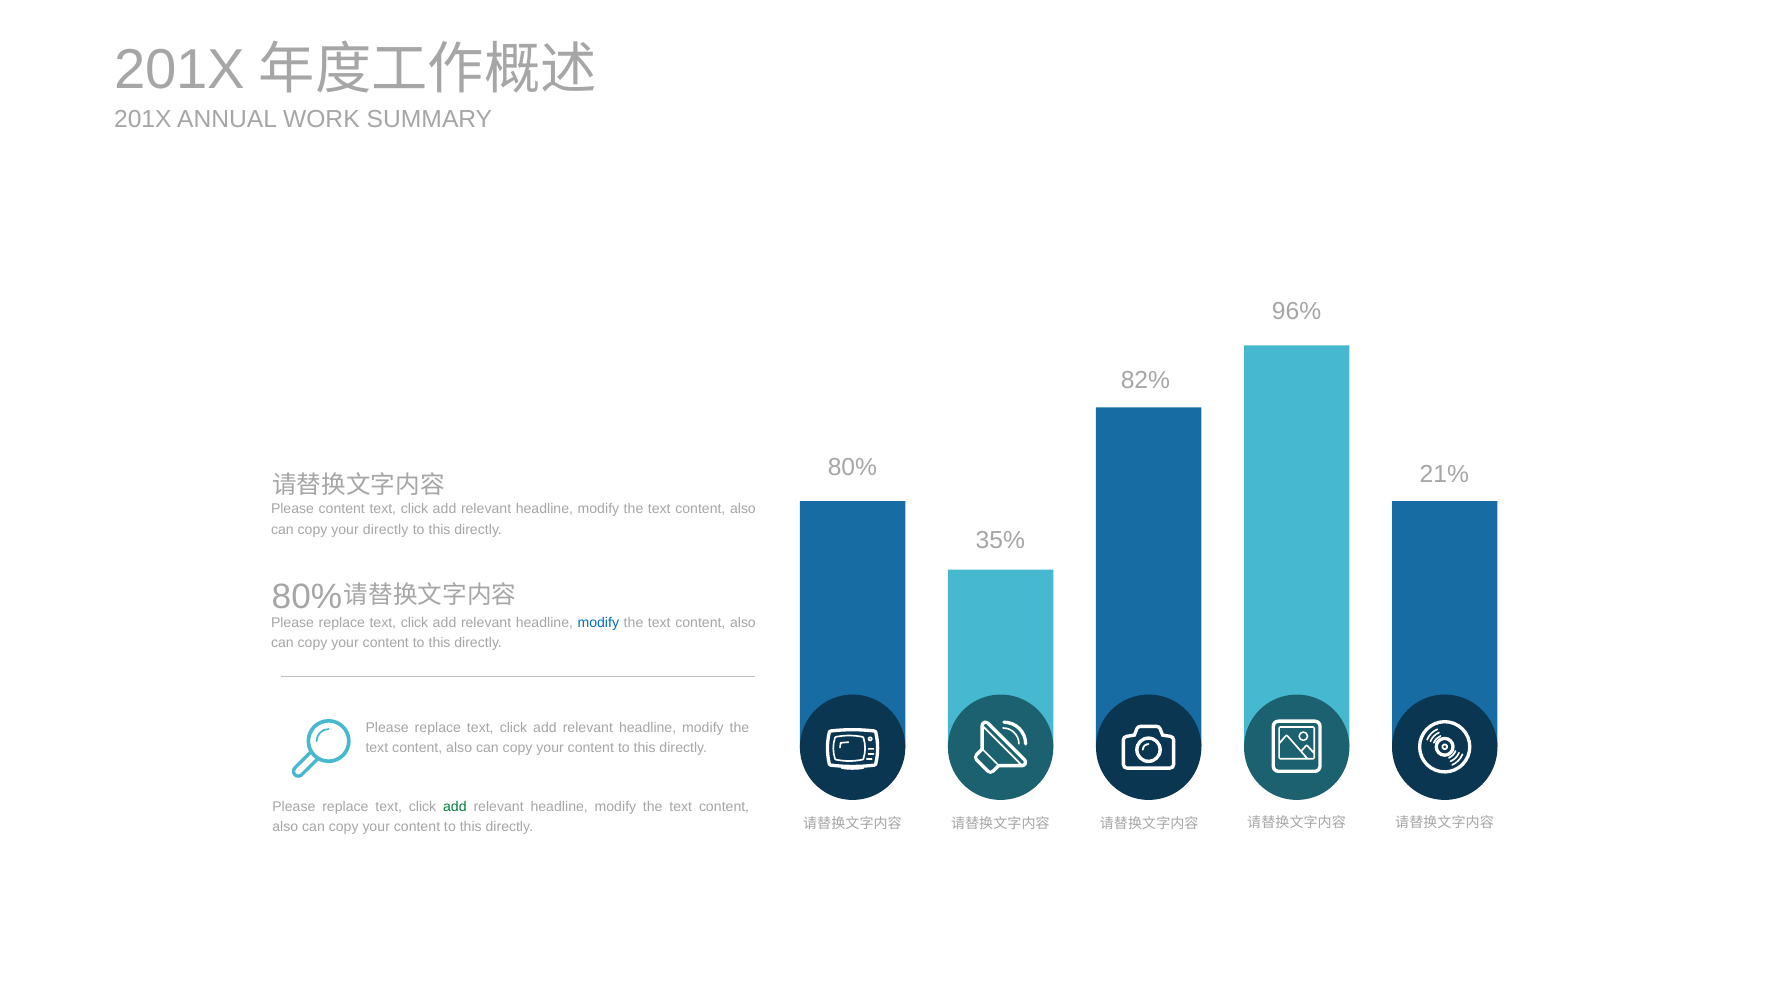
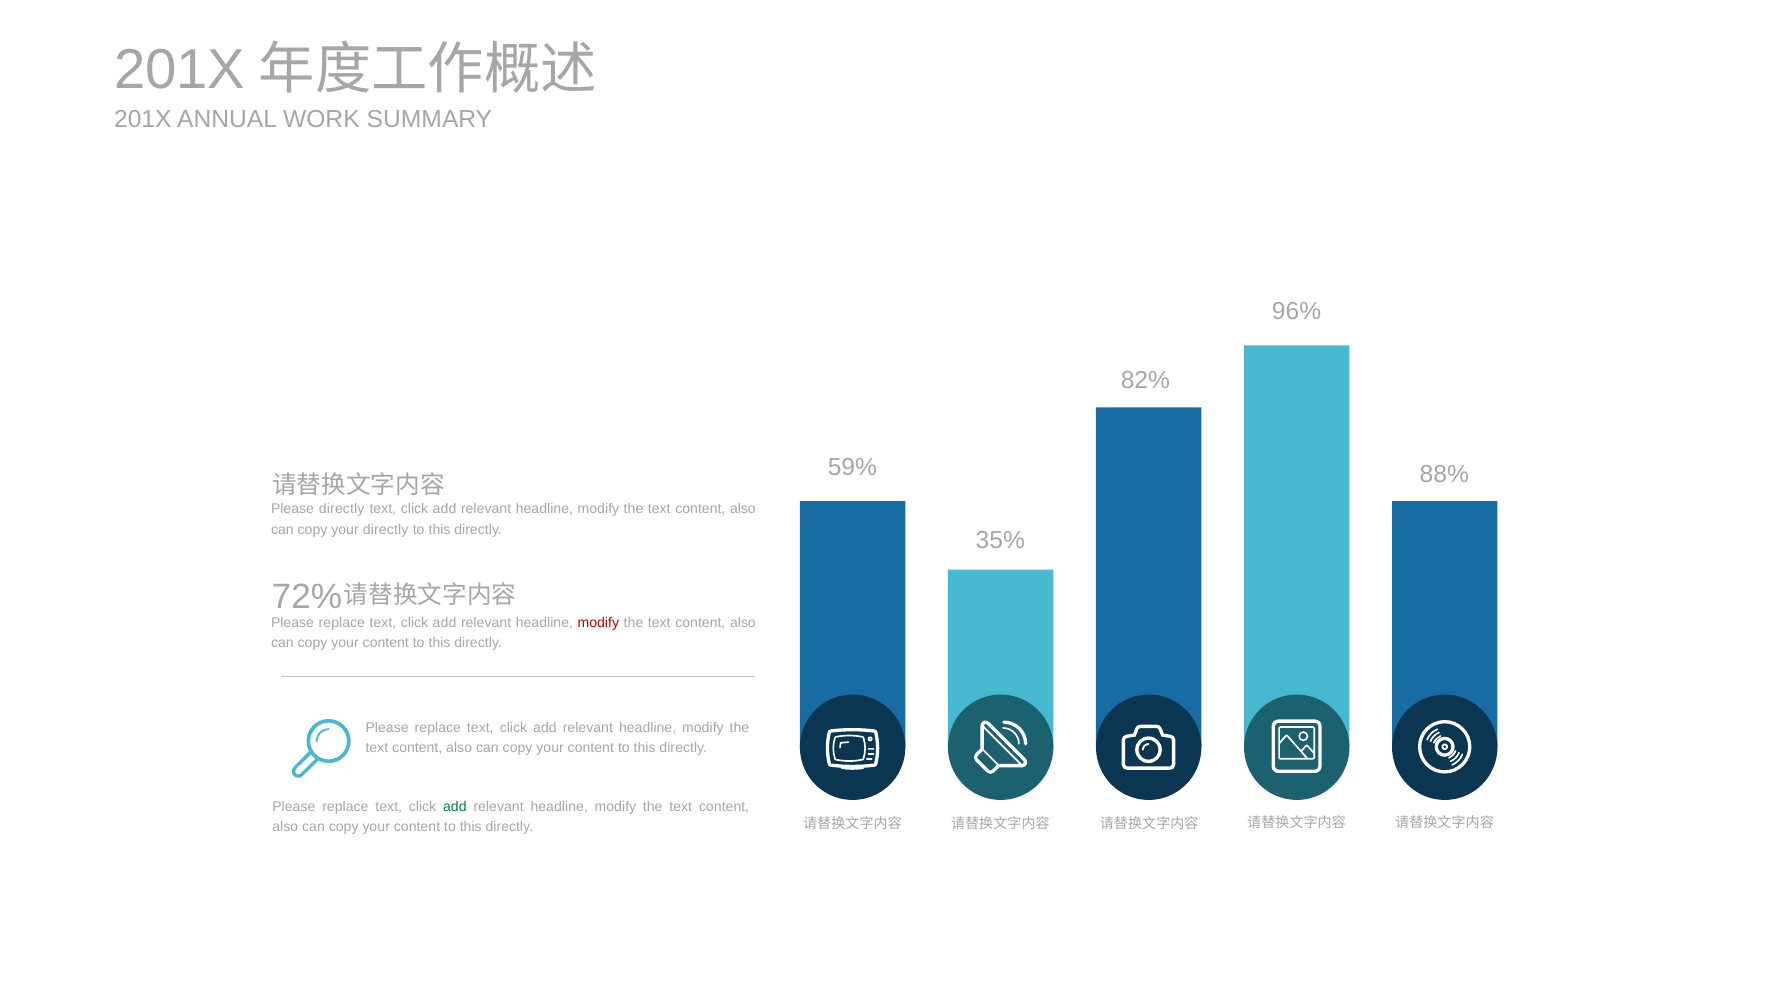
80% at (852, 467): 80% -> 59%
21%: 21% -> 88%
Please content: content -> directly
80% at (307, 597): 80% -> 72%
modify at (598, 623) colour: blue -> red
